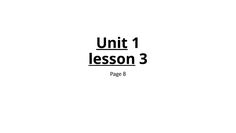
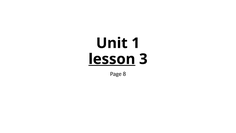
Unit underline: present -> none
